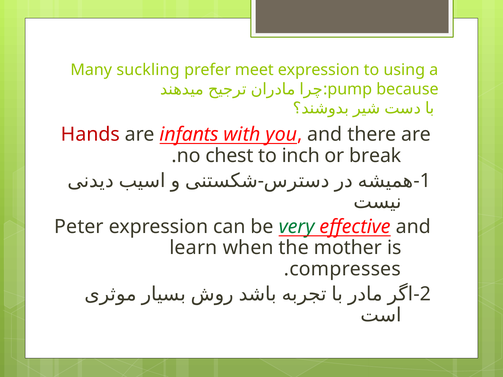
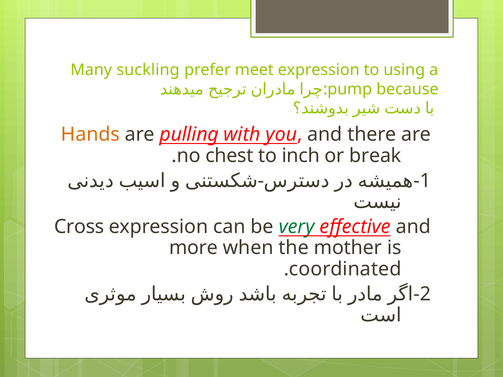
Hands colour: red -> orange
infants: infants -> pulling
Peter: Peter -> Cross
learn: learn -> more
compresses: compresses -> coordinated
